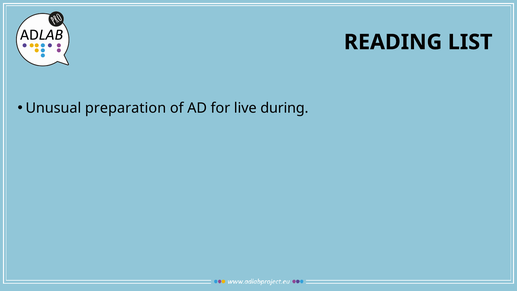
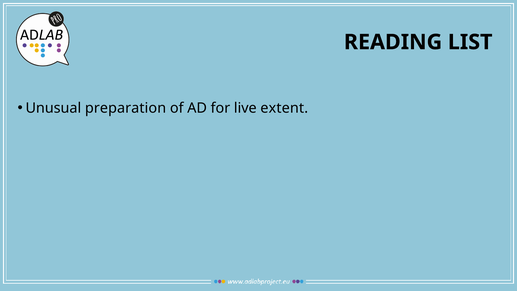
during: during -> extent
